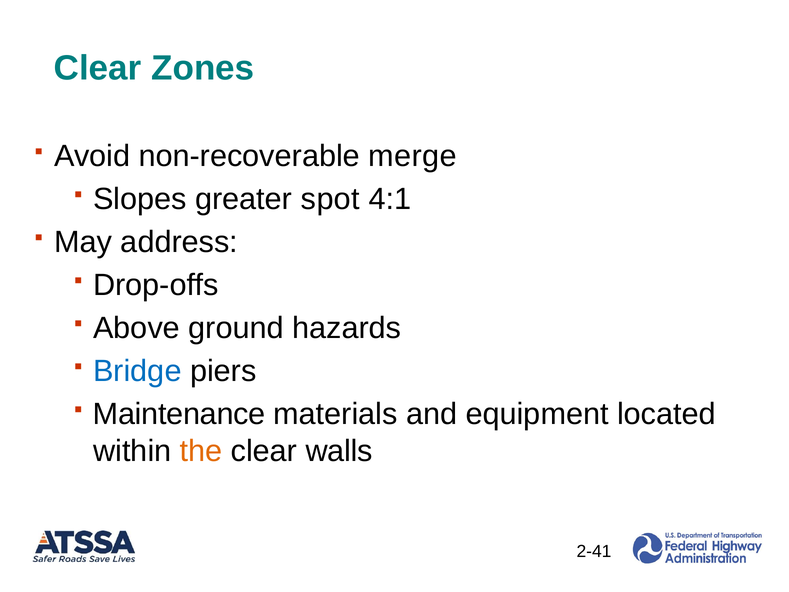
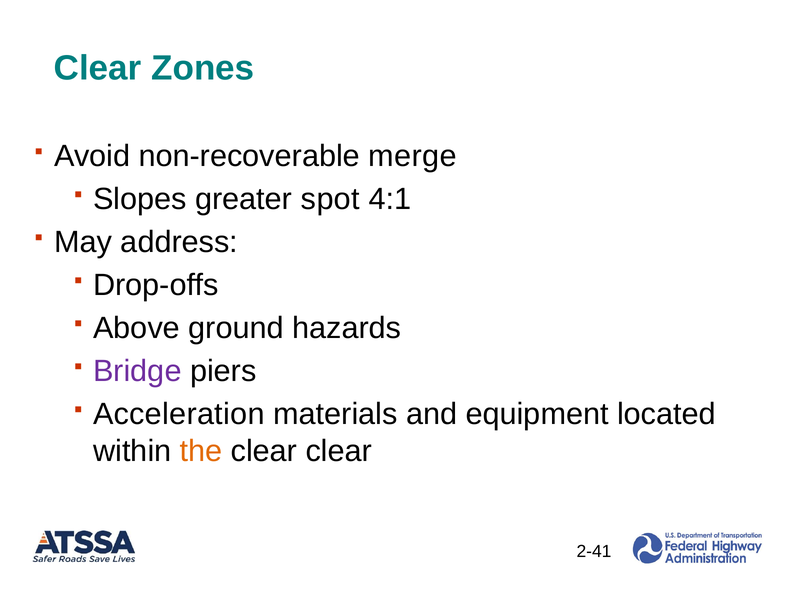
Bridge colour: blue -> purple
Maintenance: Maintenance -> Acceleration
walls at (339, 451): walls -> clear
